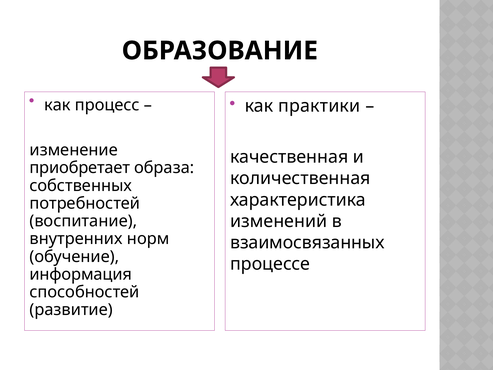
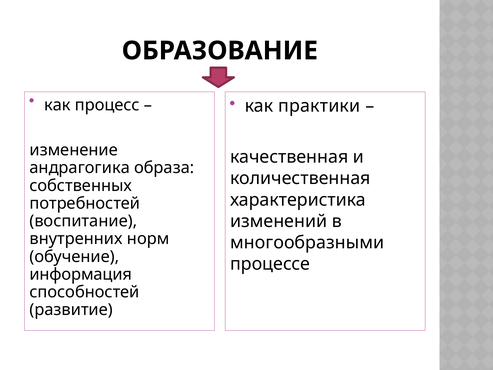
приобретает: приобретает -> андрагогика
взаимосвязанных: взаимосвязанных -> многообразными
